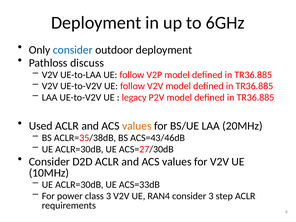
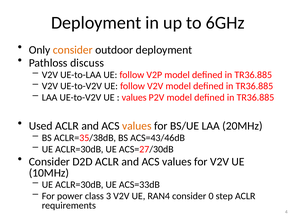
consider at (73, 50) colour: blue -> orange
legacy at (134, 97): legacy -> values
consider 3: 3 -> 0
